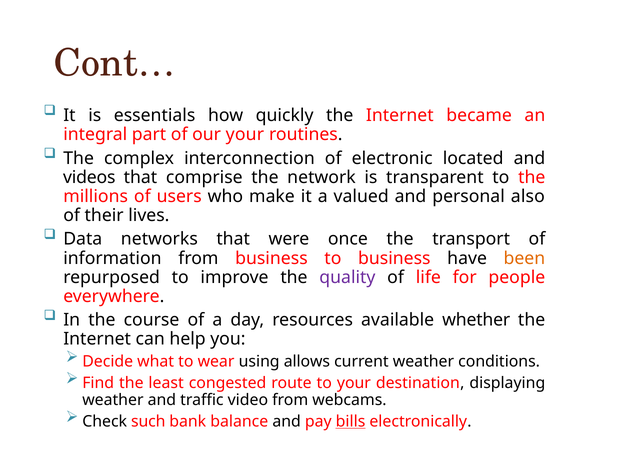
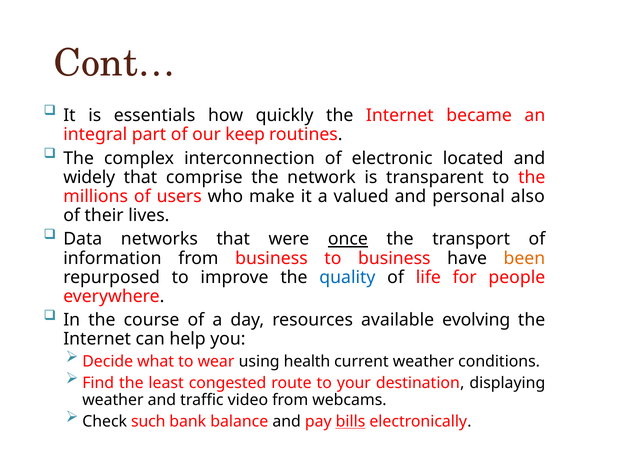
our your: your -> keep
videos: videos -> widely
once underline: none -> present
quality colour: purple -> blue
whether: whether -> evolving
allows: allows -> health
